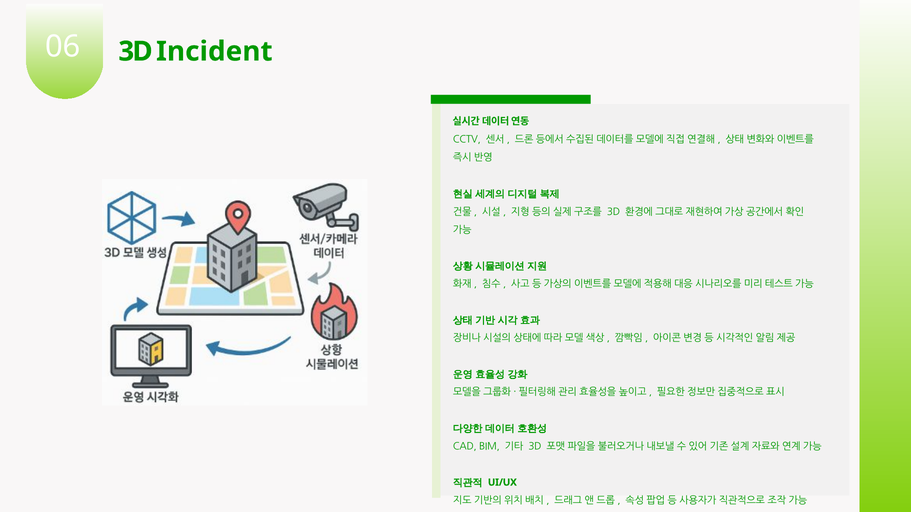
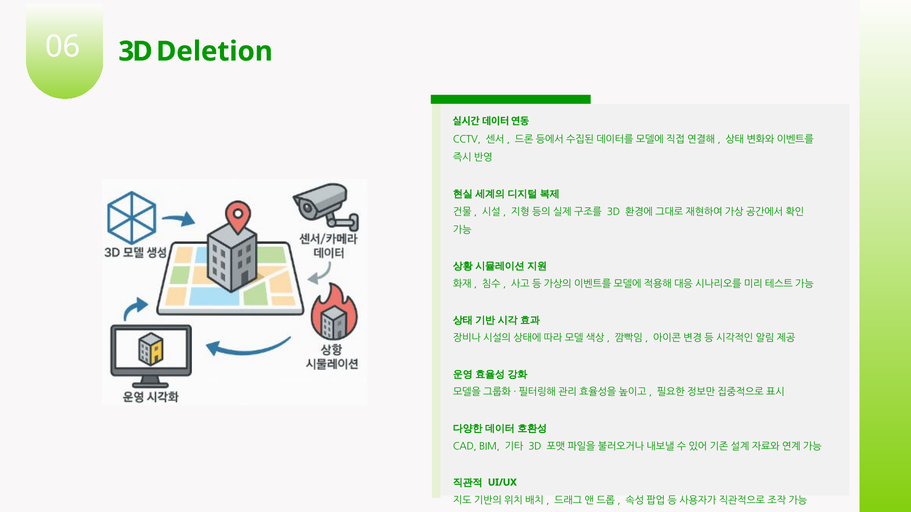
Incident: Incident -> Deletion
